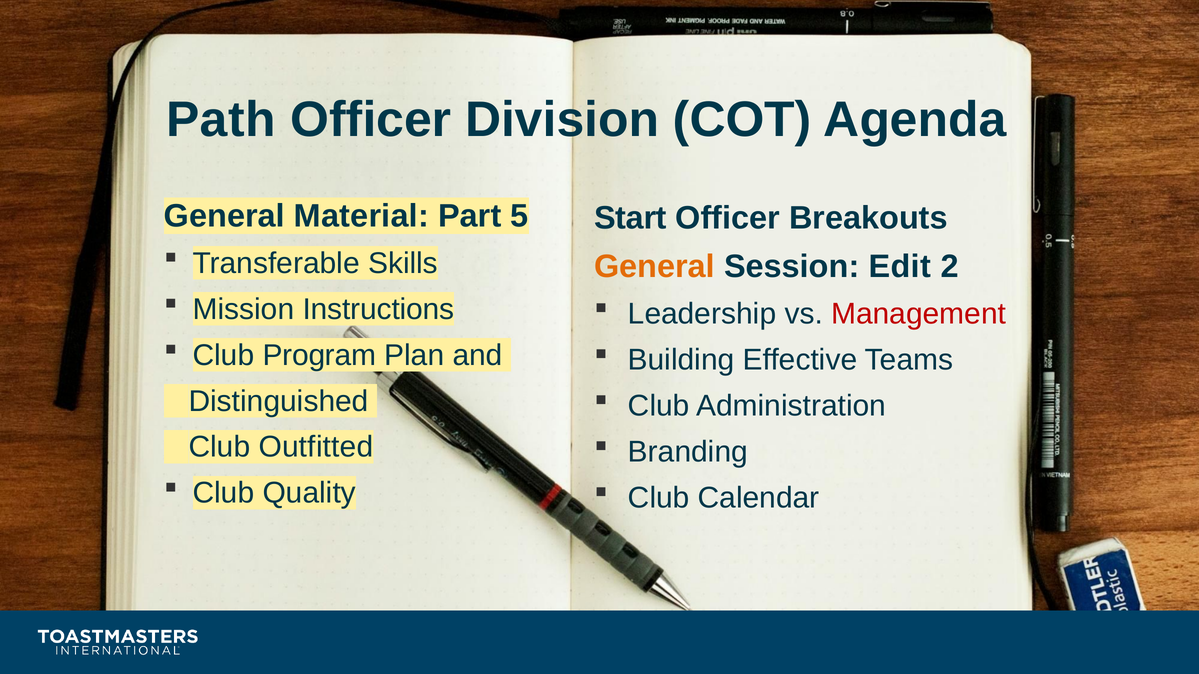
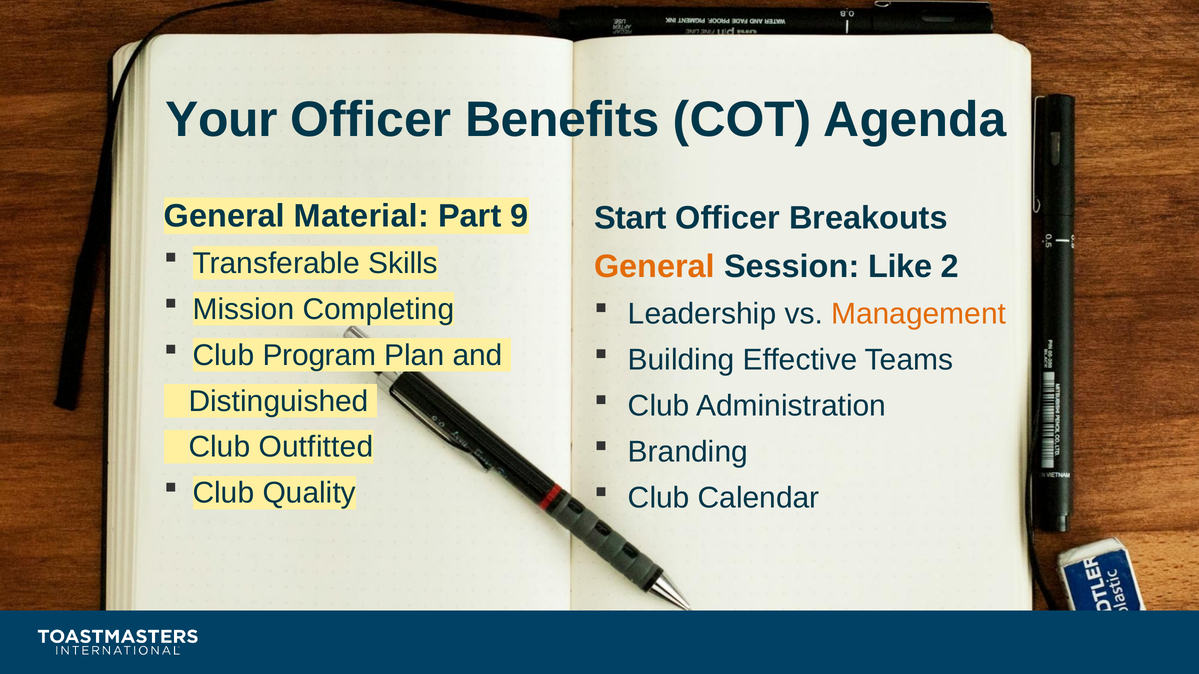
Path: Path -> Your
Division: Division -> Benefits
5: 5 -> 9
Edit: Edit -> Like
Instructions: Instructions -> Completing
Management colour: red -> orange
